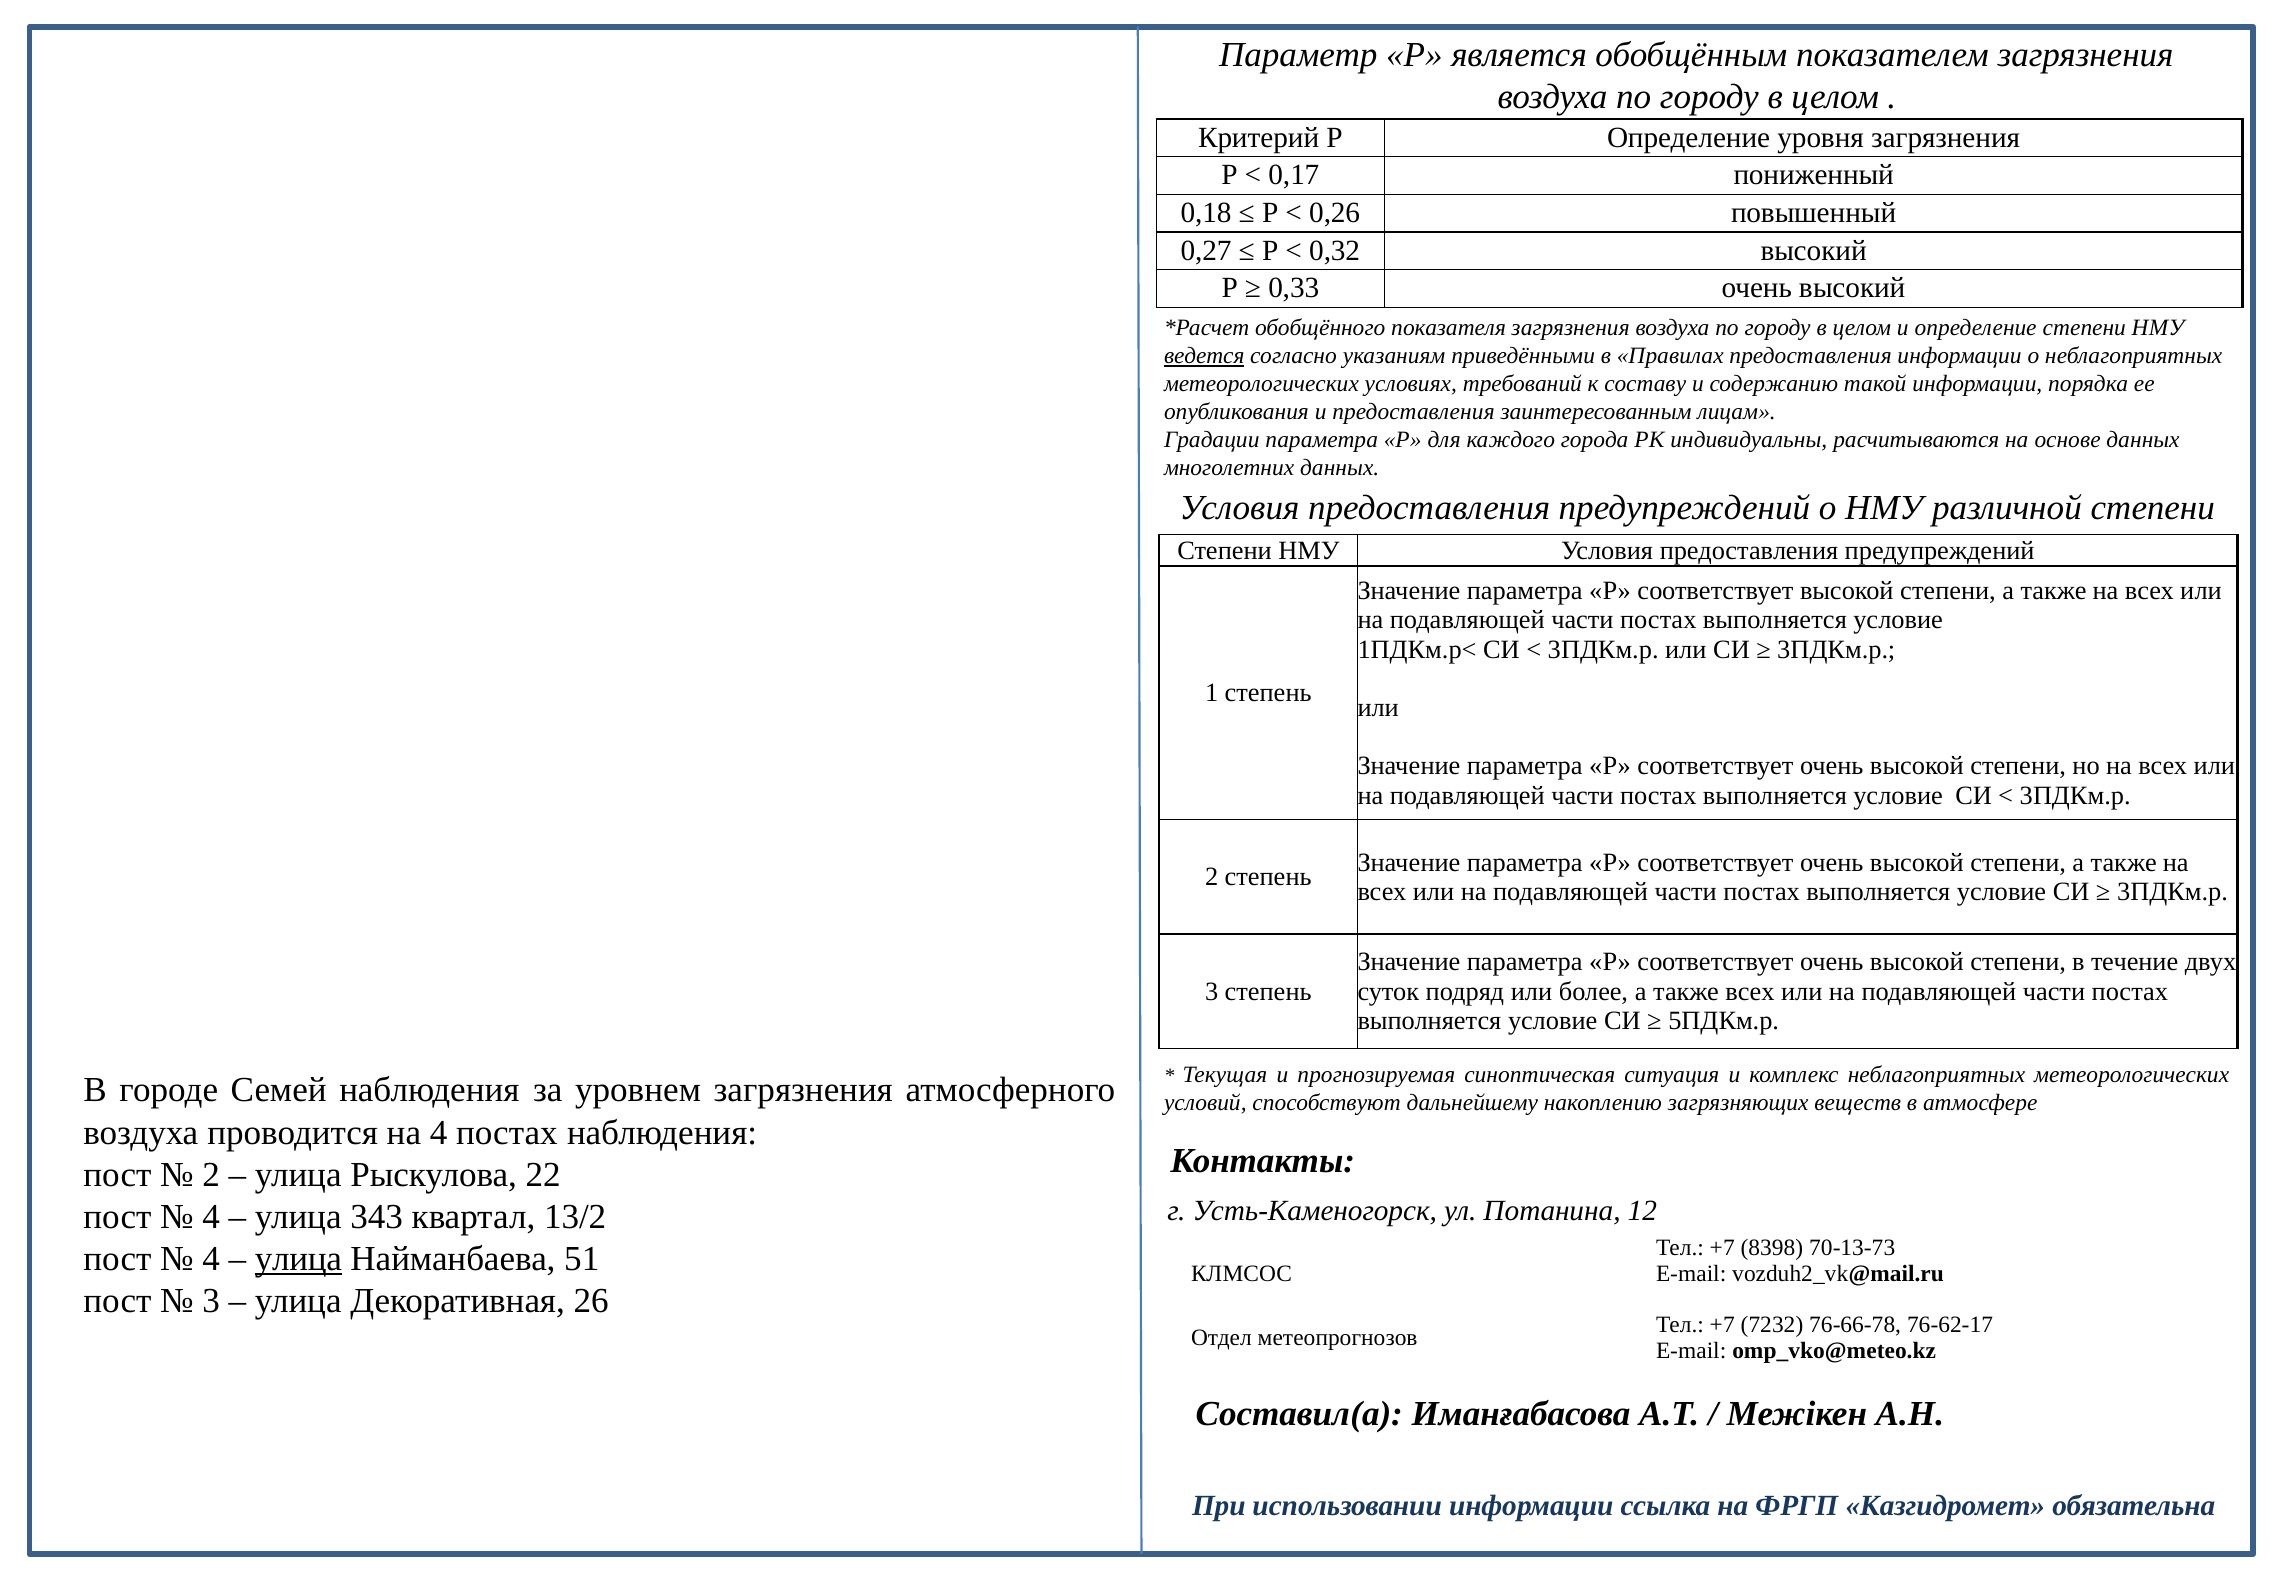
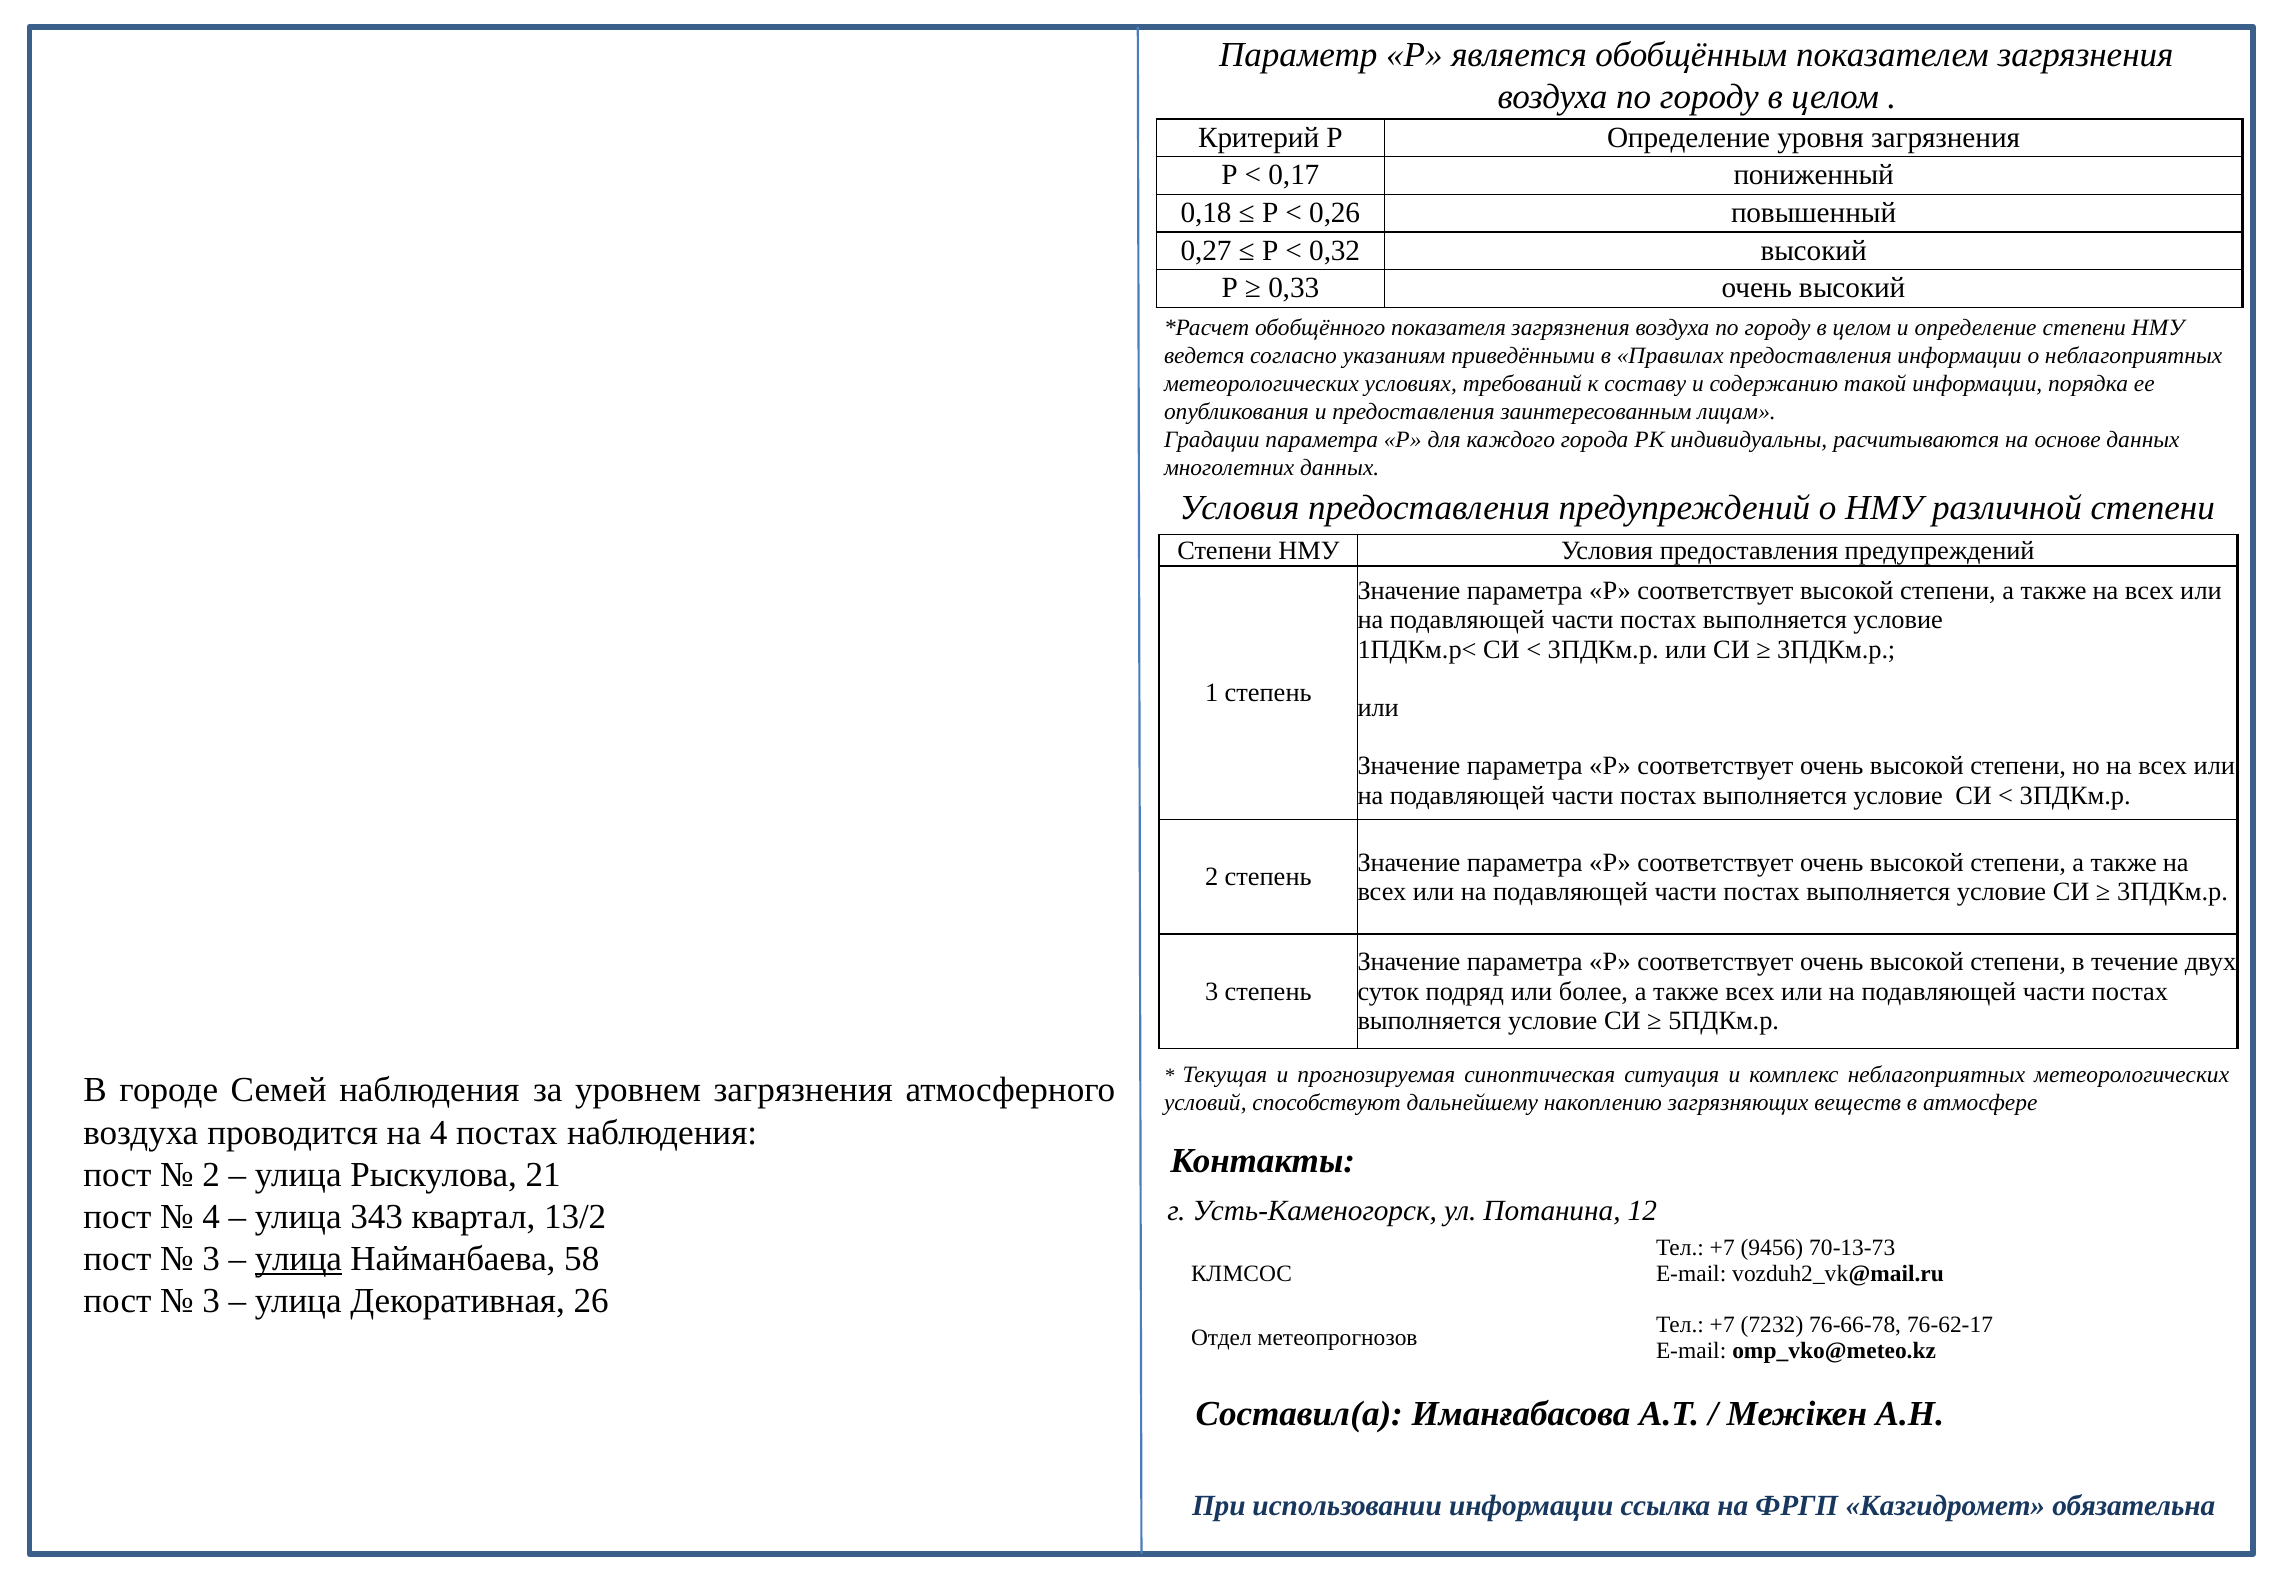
ведется underline: present -> none
22: 22 -> 21
8398: 8398 -> 9456
4 at (211, 1259): 4 -> 3
51: 51 -> 58
